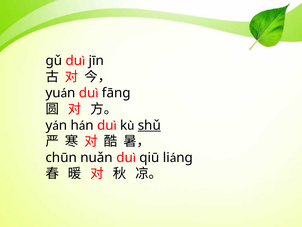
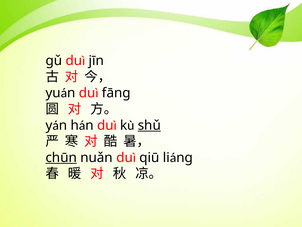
chūn underline: none -> present
